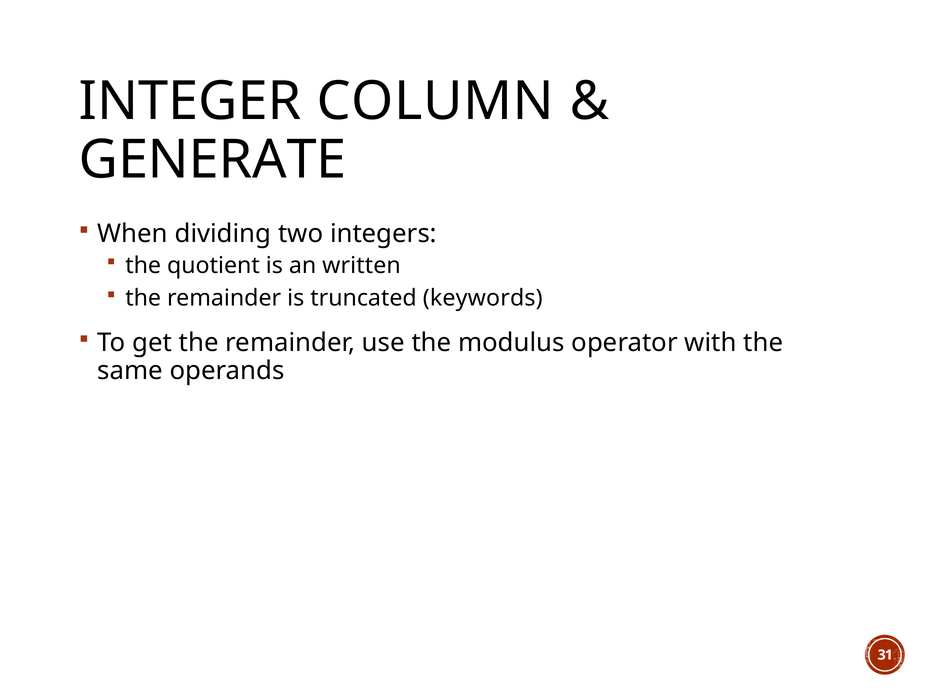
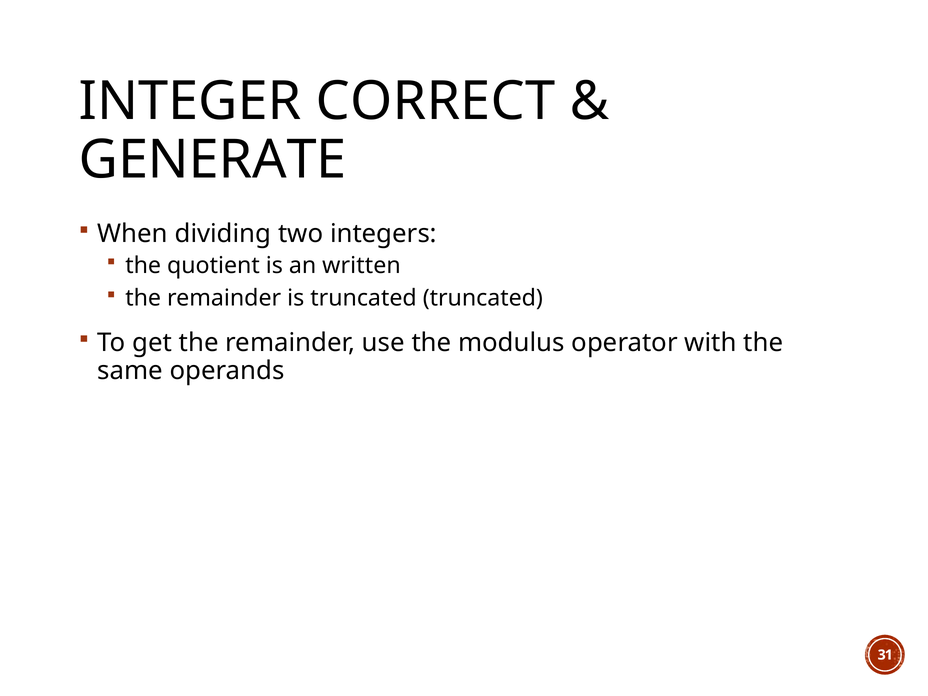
COLUMN: COLUMN -> CORRECT
truncated keywords: keywords -> truncated
